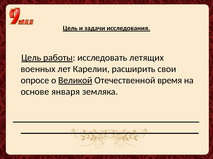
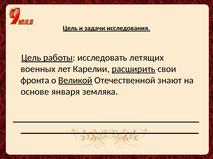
расширить underline: none -> present
опросе: опросе -> фронта
время: время -> знают
